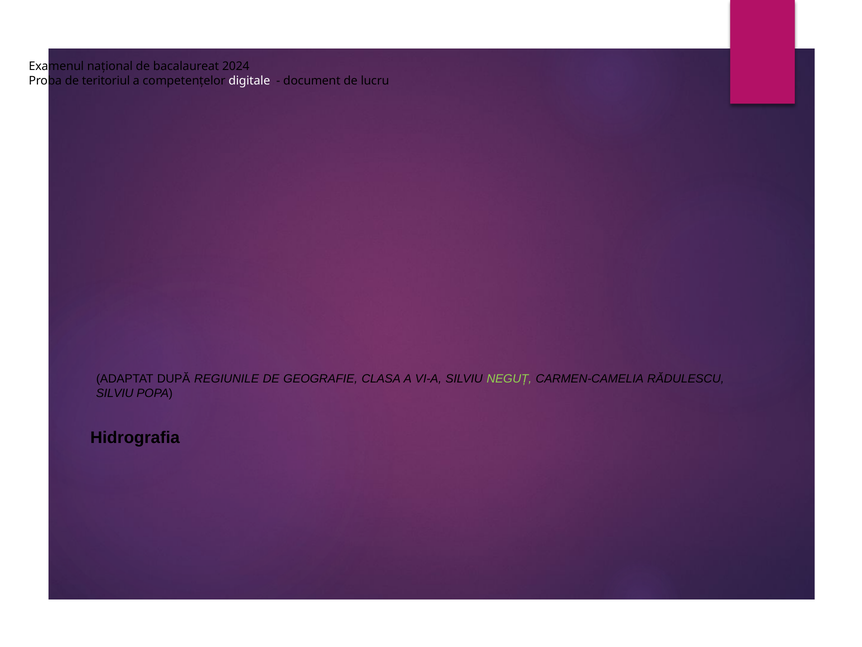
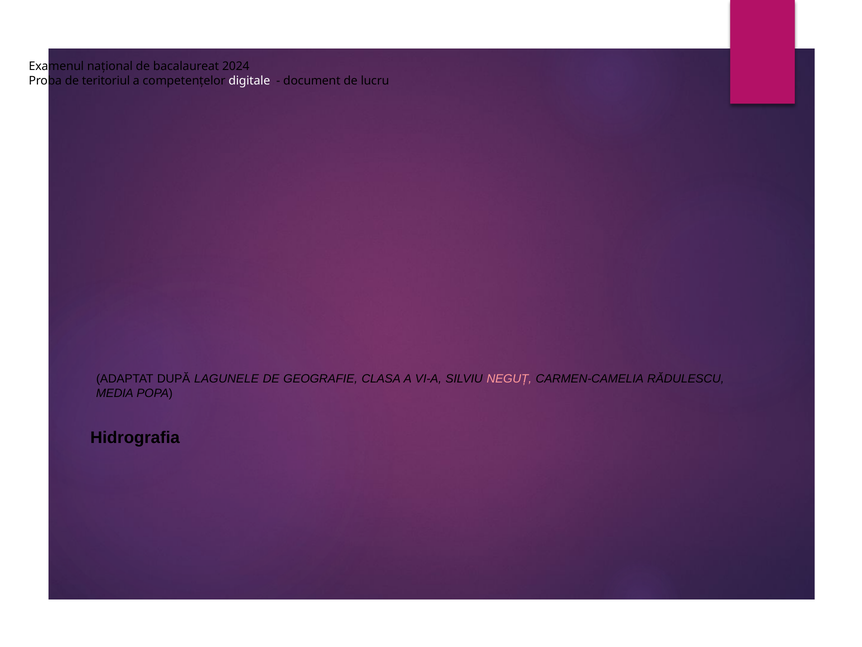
REGIUNILE: REGIUNILE -> LAGUNELE
NEGUȚ colour: light green -> pink
SILVIU at (115, 393): SILVIU -> MEDIA
